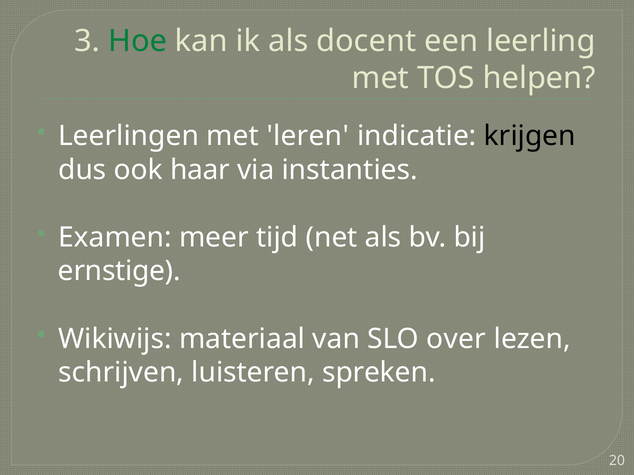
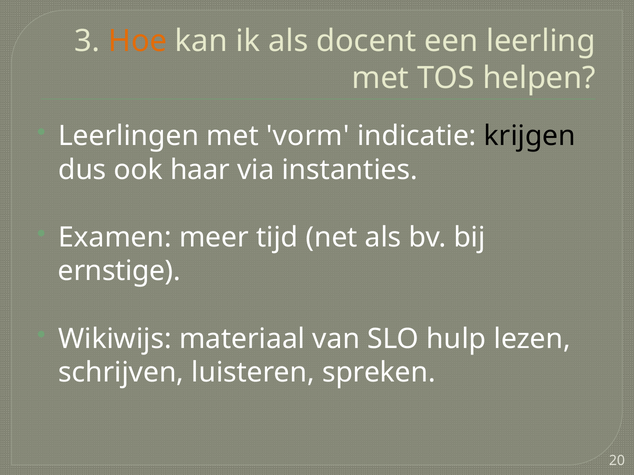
Hoe colour: green -> orange
leren: leren -> vorm
over: over -> hulp
